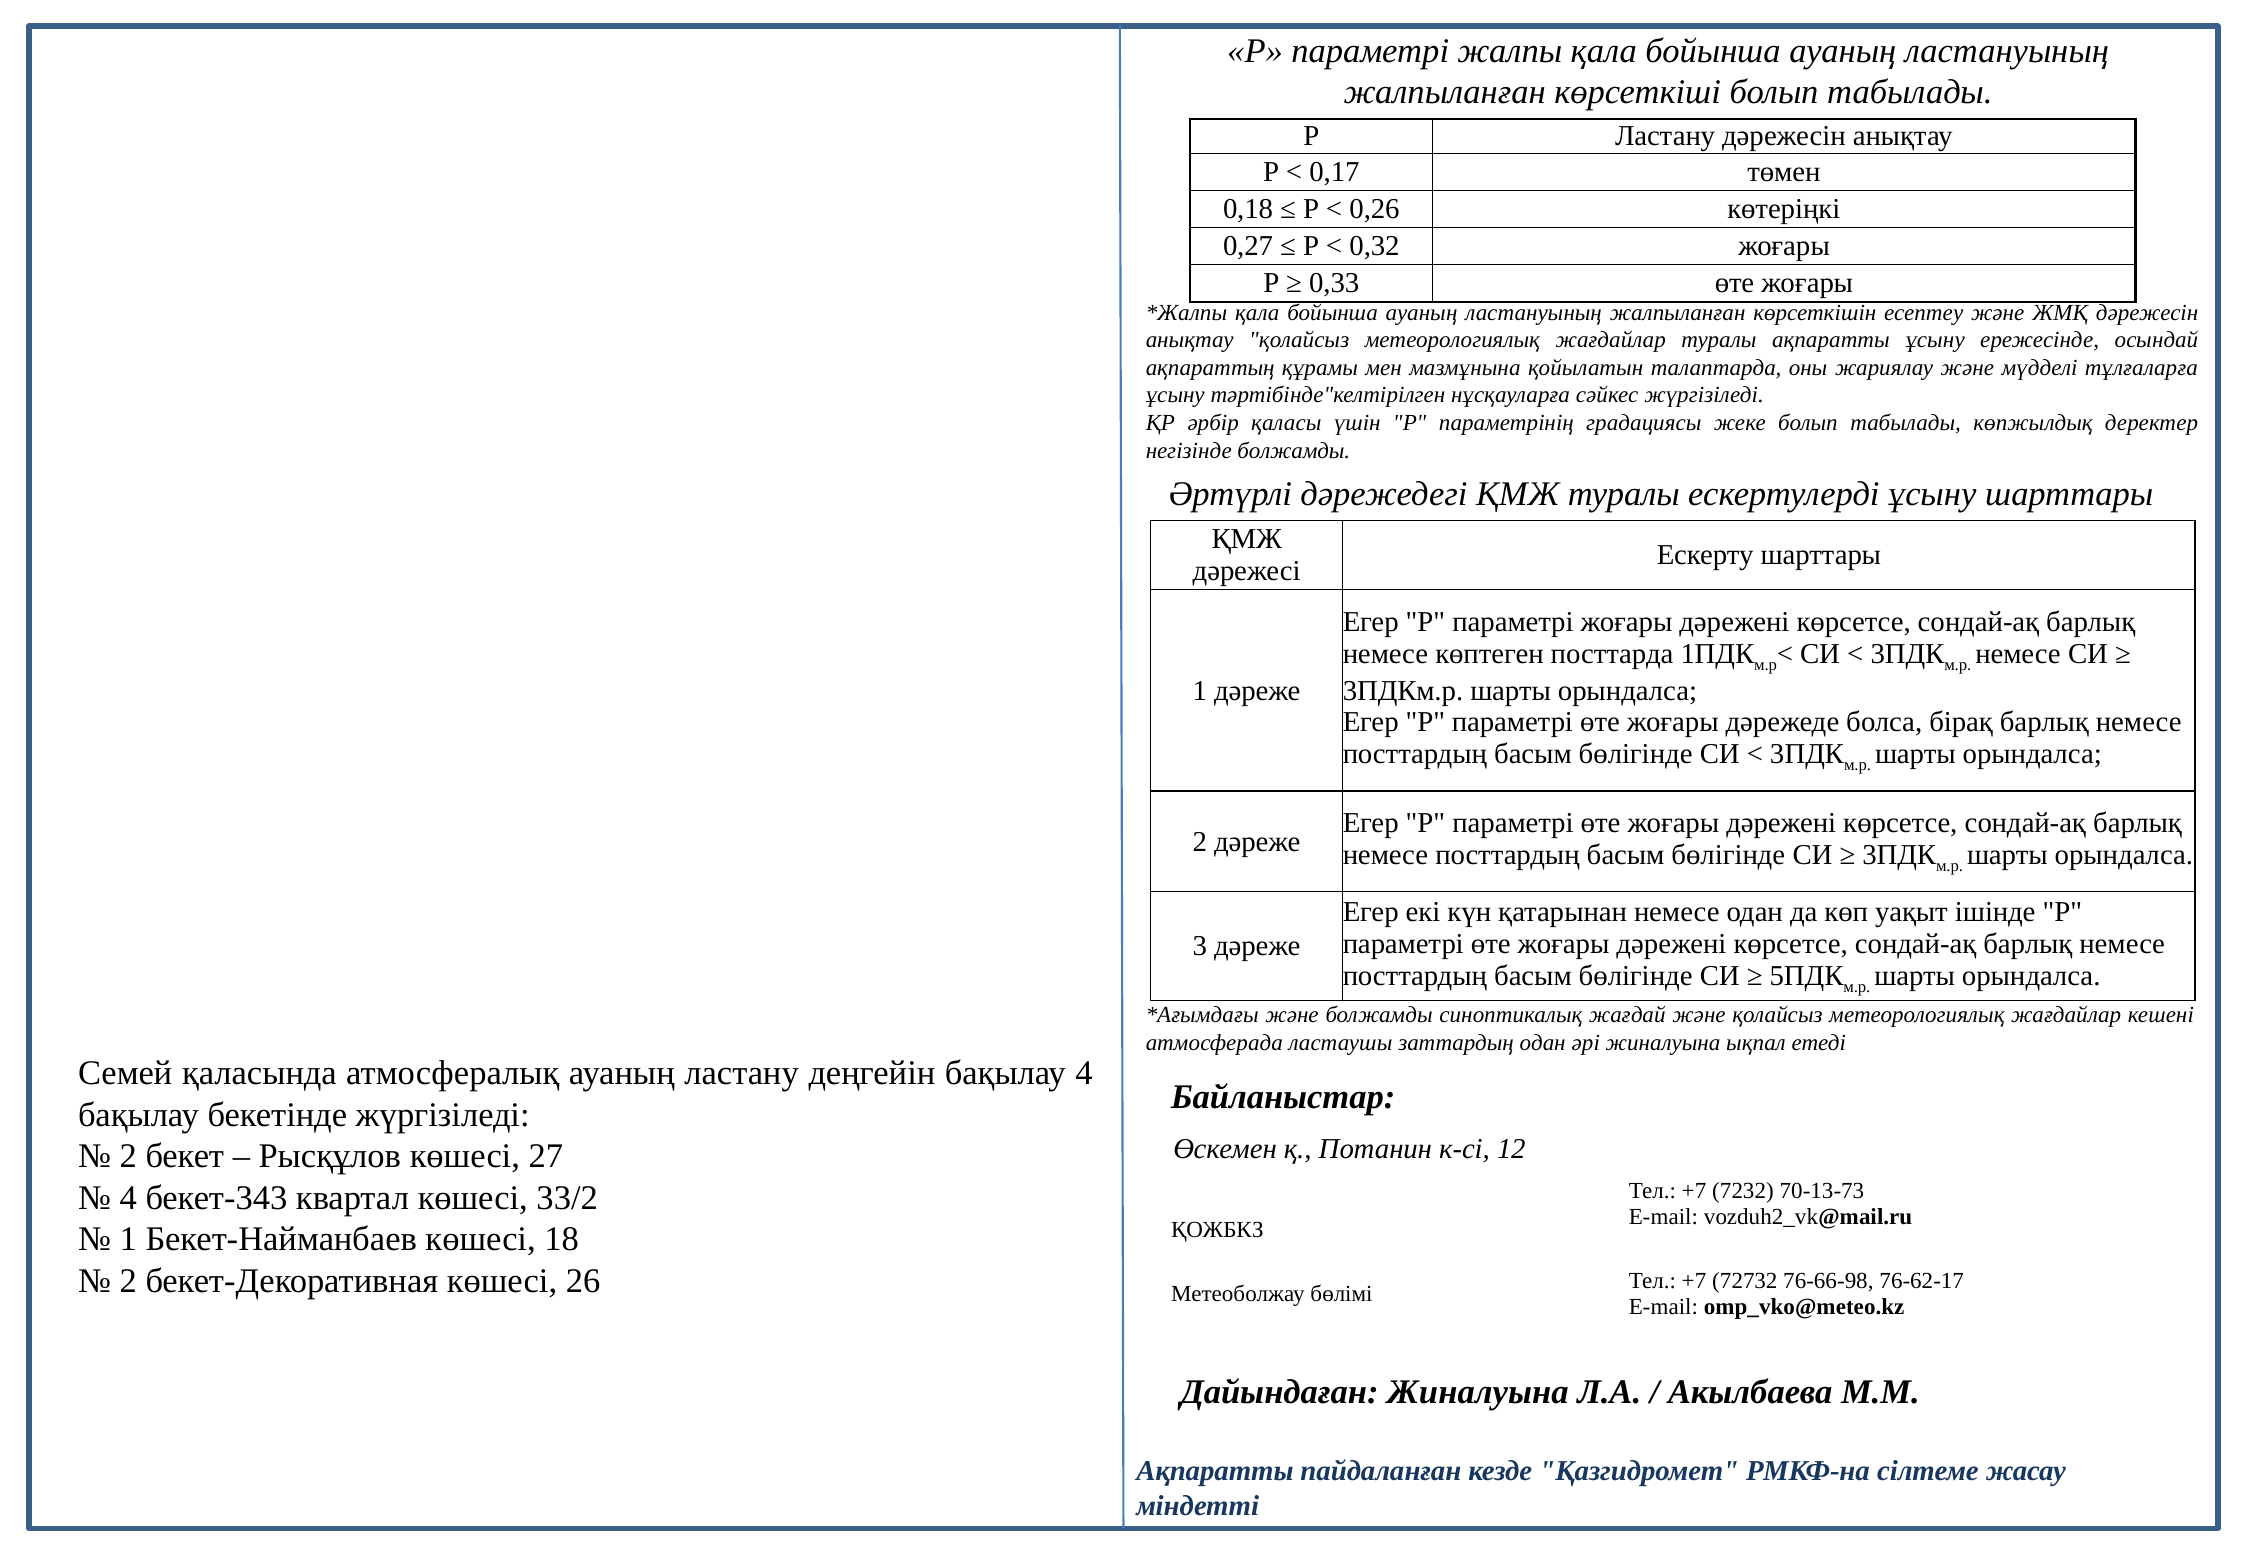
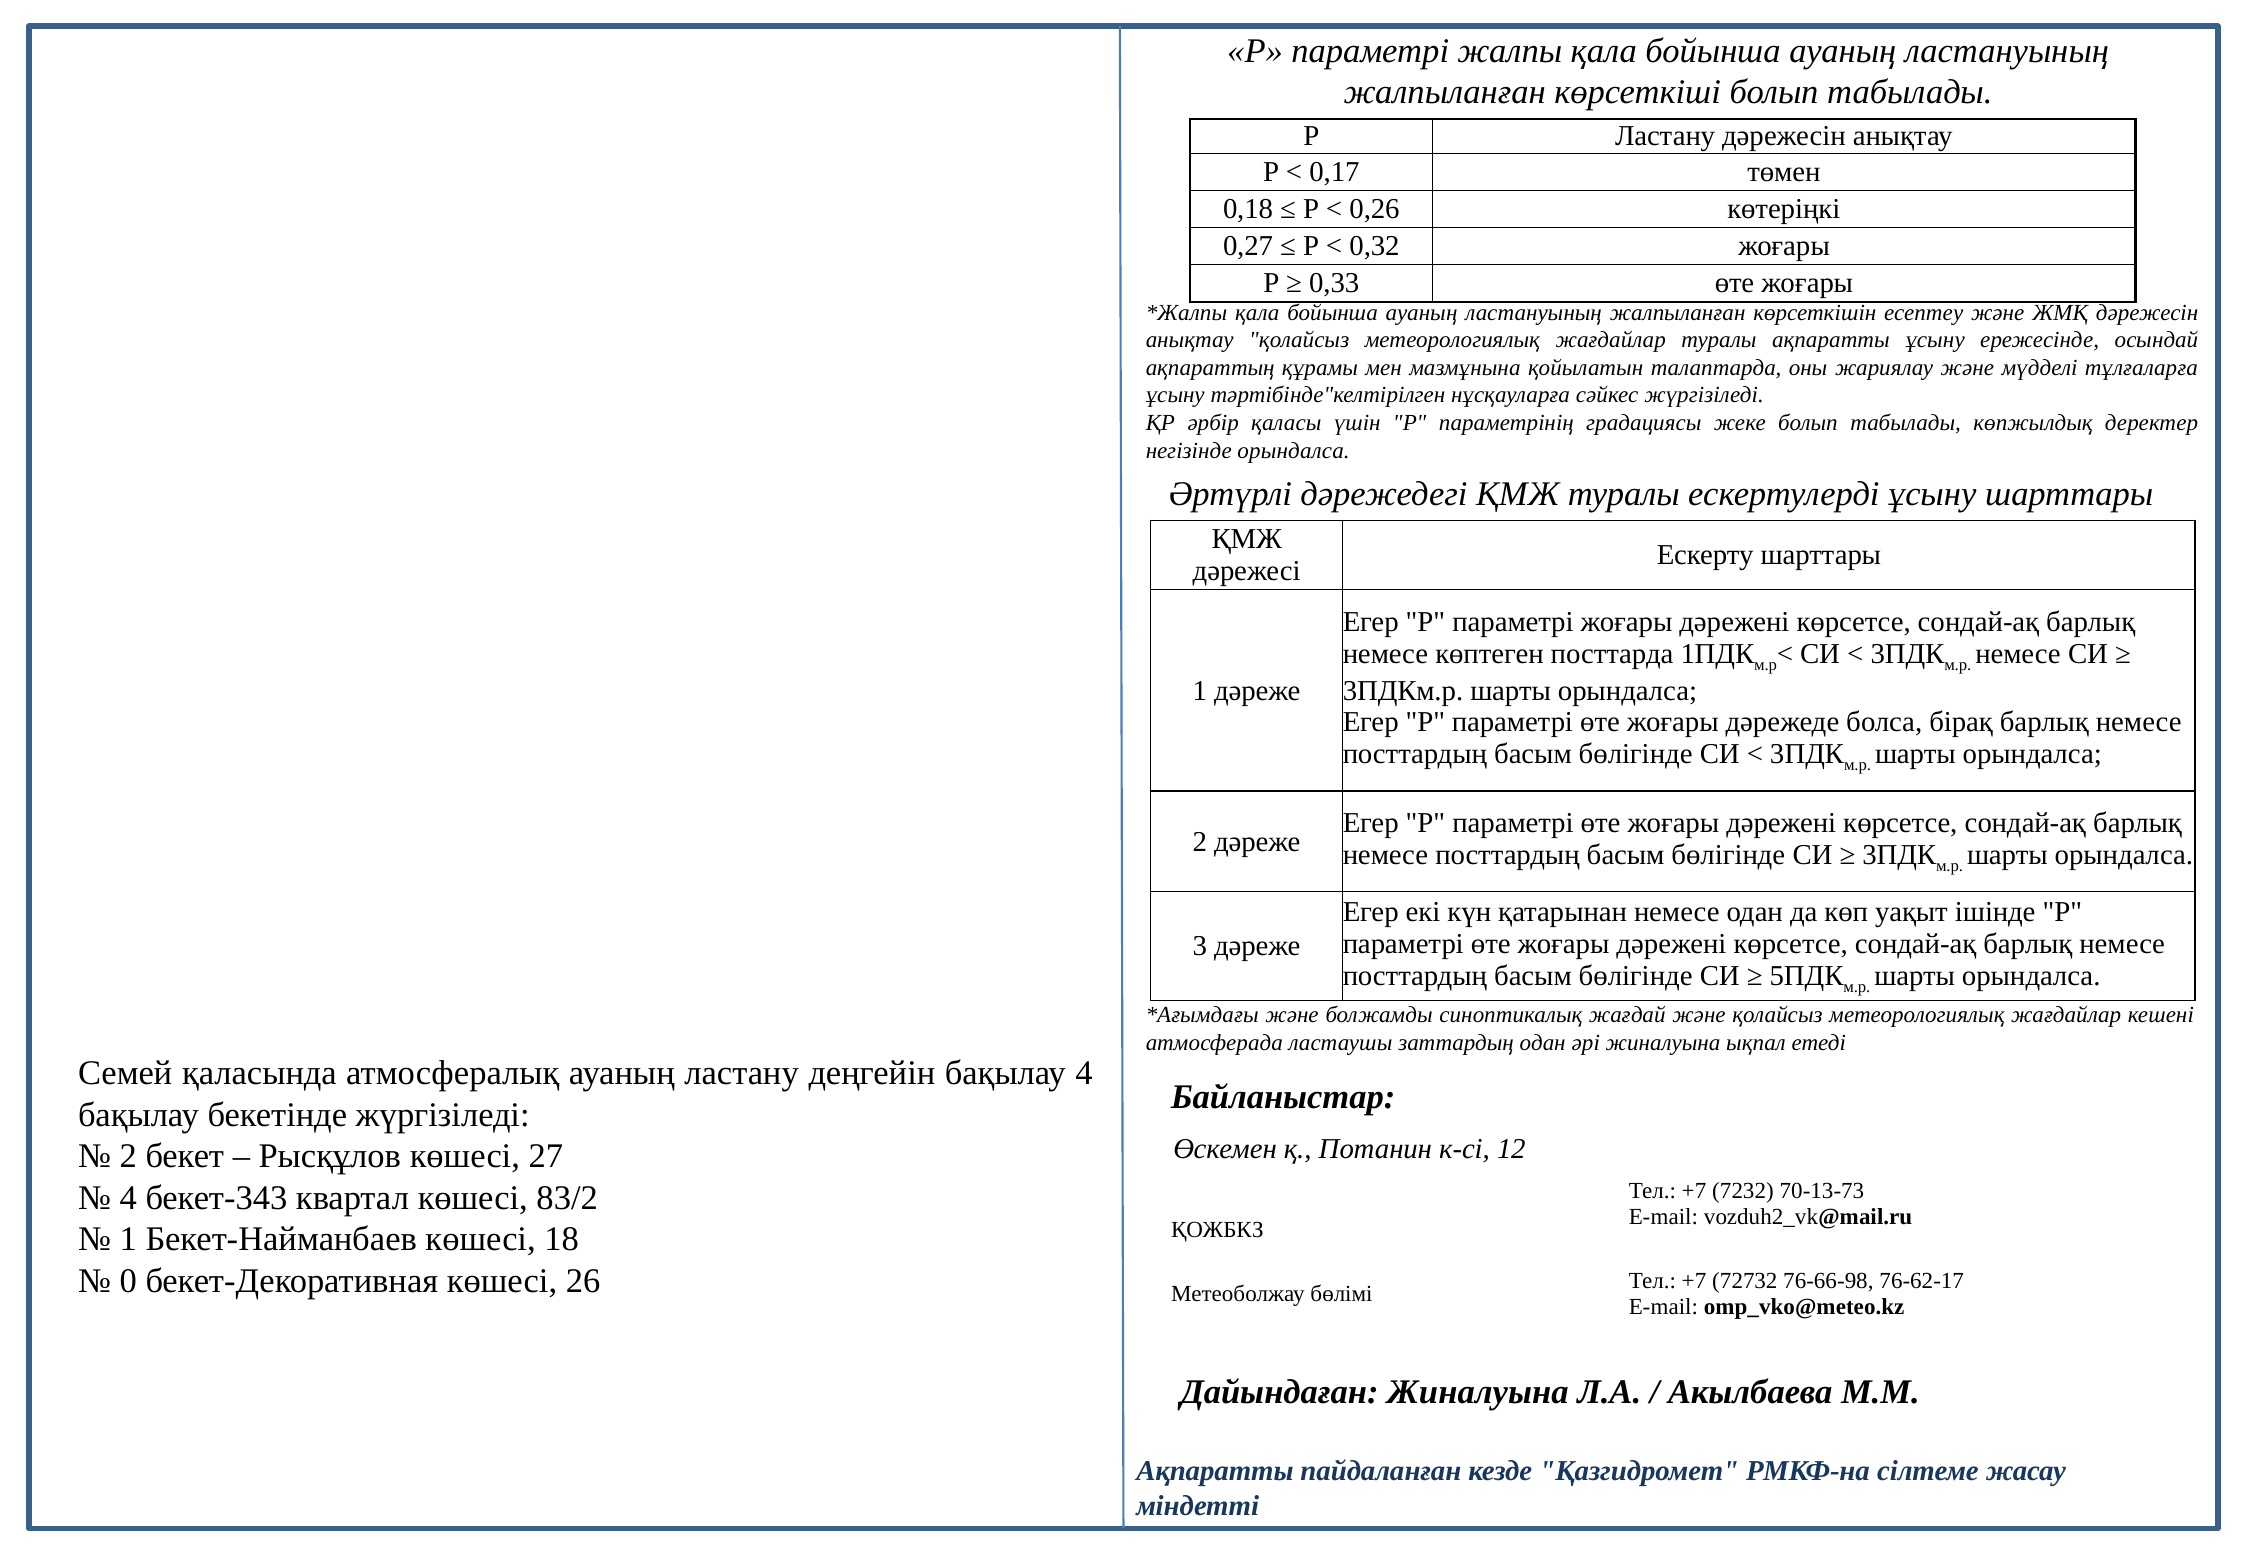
негізінде болжамды: болжамды -> орындалса
33/2: 33/2 -> 83/2
2 at (128, 1281): 2 -> 0
